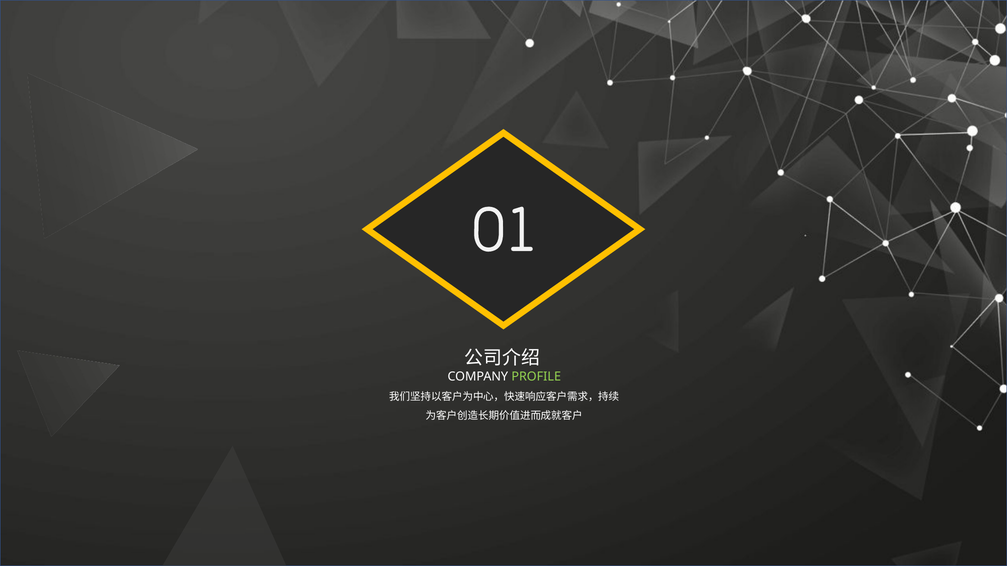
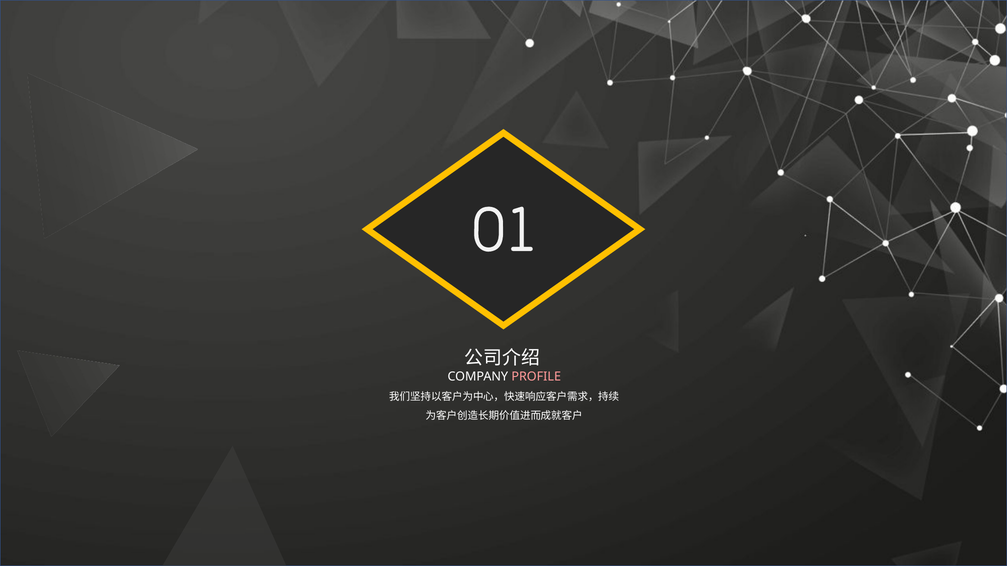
PROFILE colour: light green -> pink
